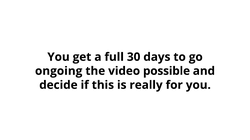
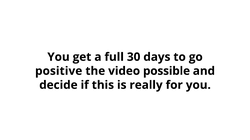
ongoing: ongoing -> positive
